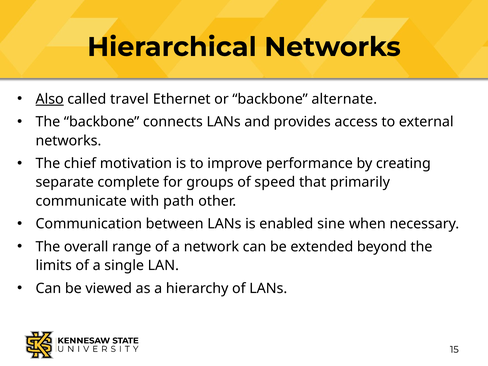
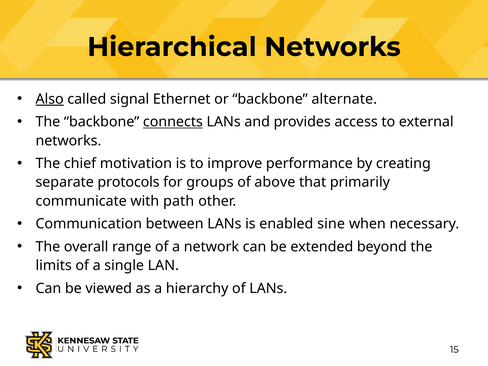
travel: travel -> signal
connects underline: none -> present
complete: complete -> protocols
speed: speed -> above
